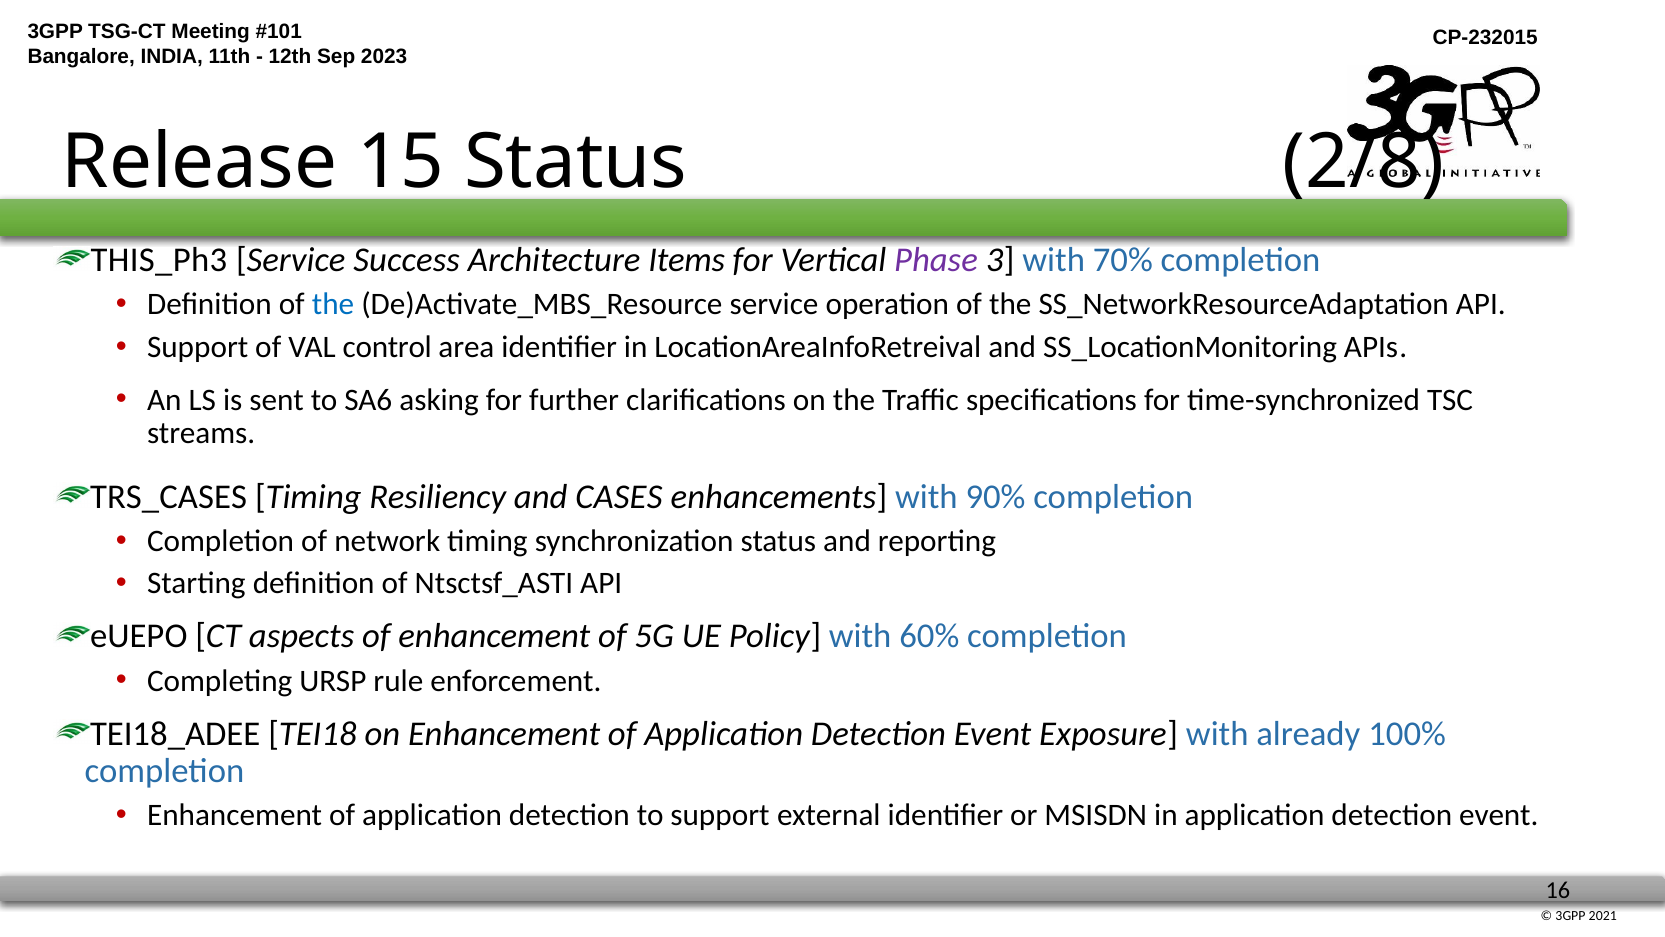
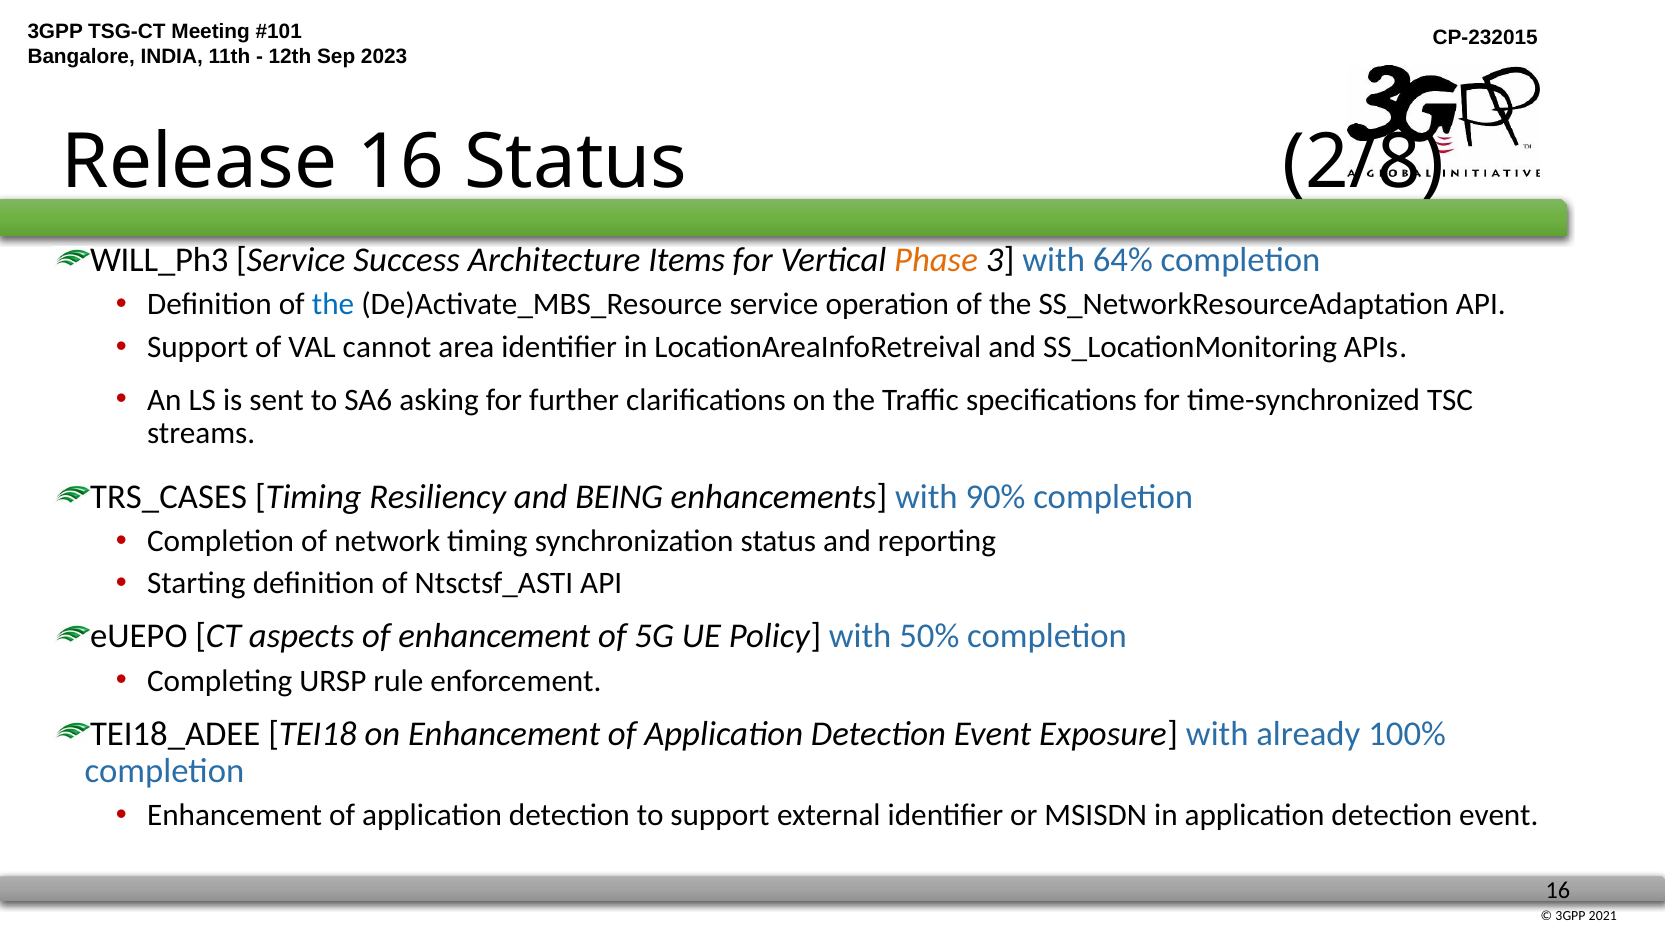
Release 15: 15 -> 16
THIS_Ph3: THIS_Ph3 -> WILL_Ph3
Phase colour: purple -> orange
70%: 70% -> 64%
control: control -> cannot
CASES: CASES -> BEING
60%: 60% -> 50%
